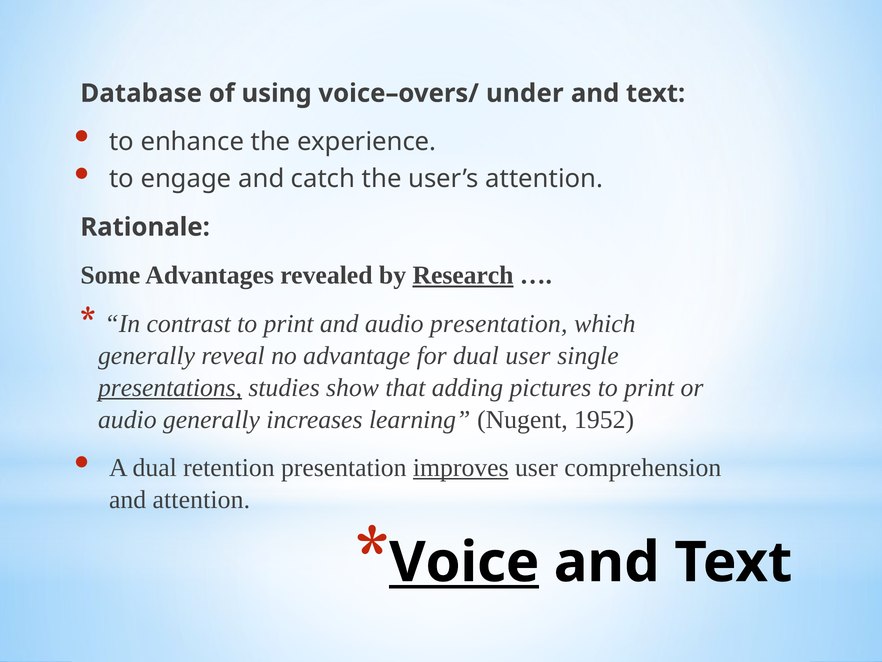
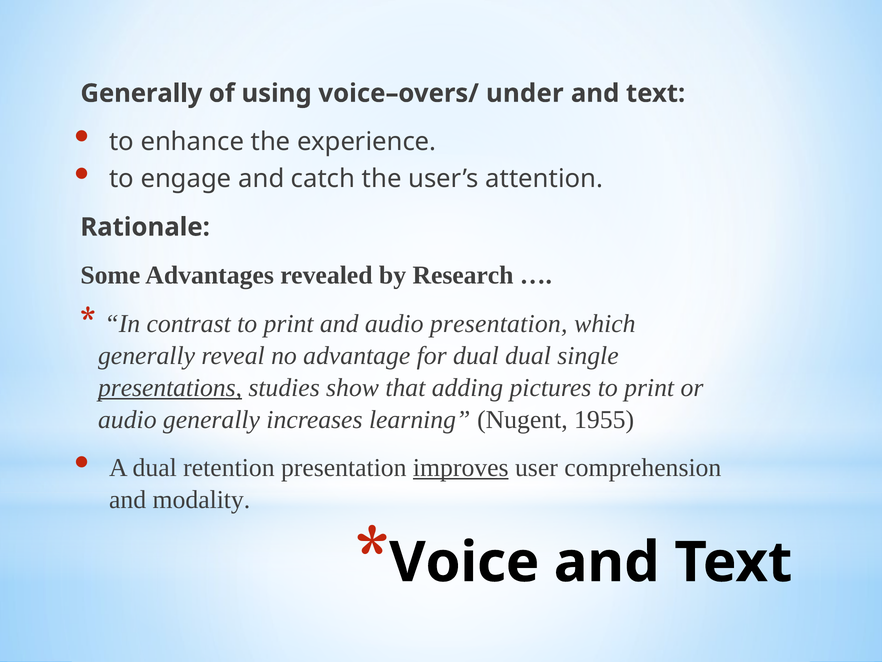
Database at (141, 93): Database -> Generally
Research underline: present -> none
dual user: user -> dual
1952: 1952 -> 1955
and attention: attention -> modality
Voice underline: present -> none
